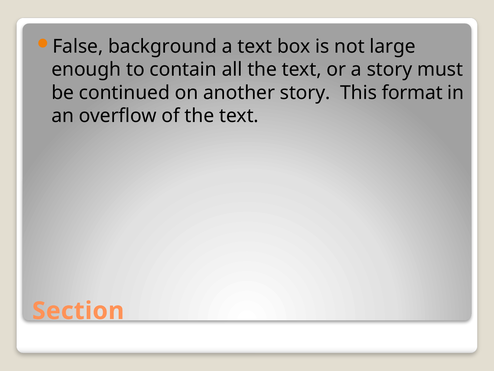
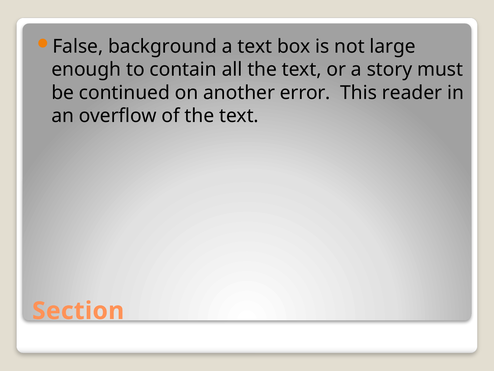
another story: story -> error
format: format -> reader
